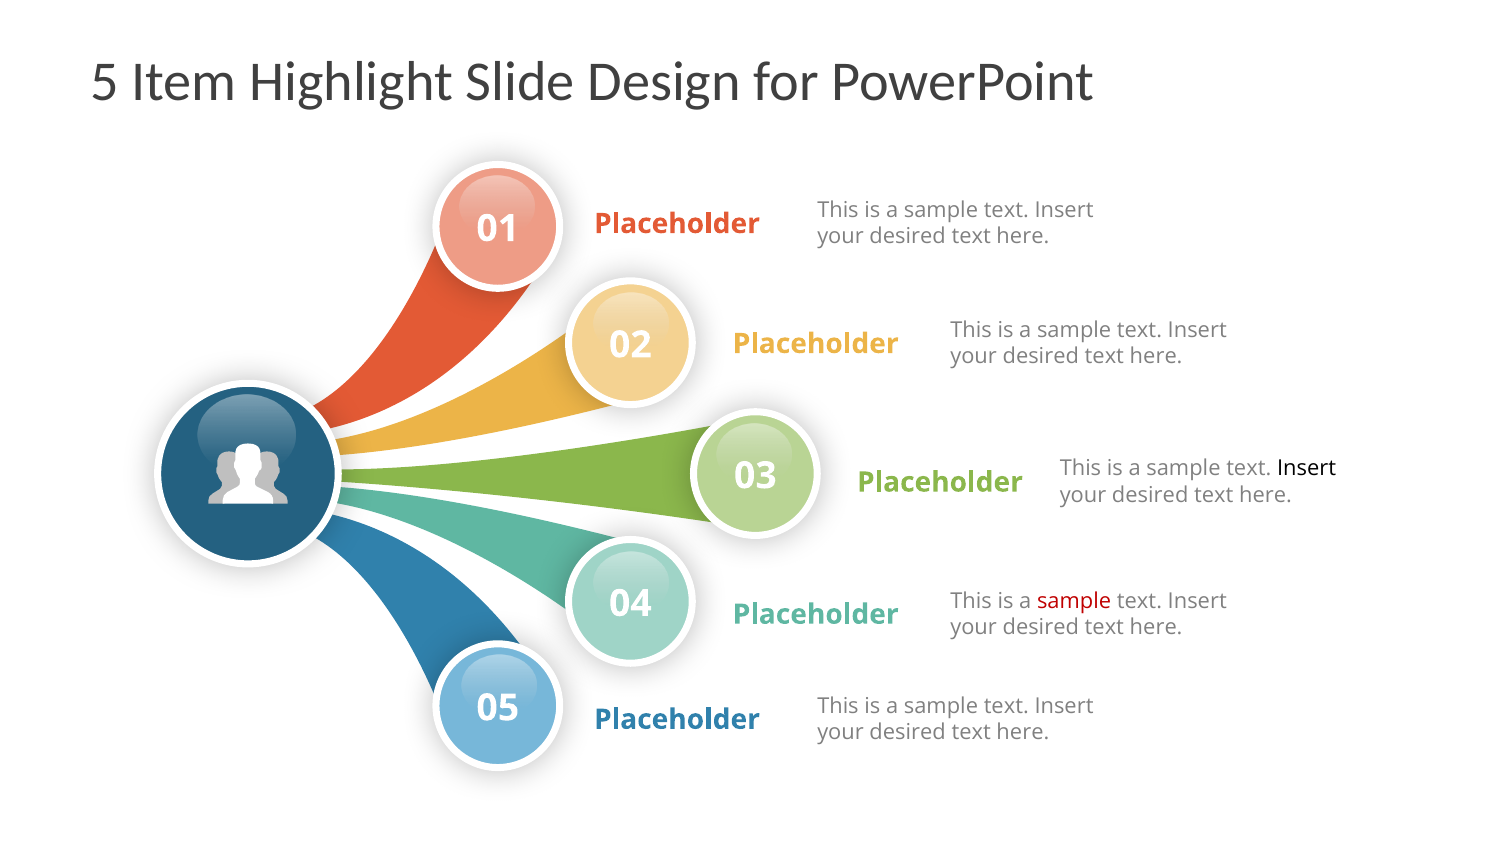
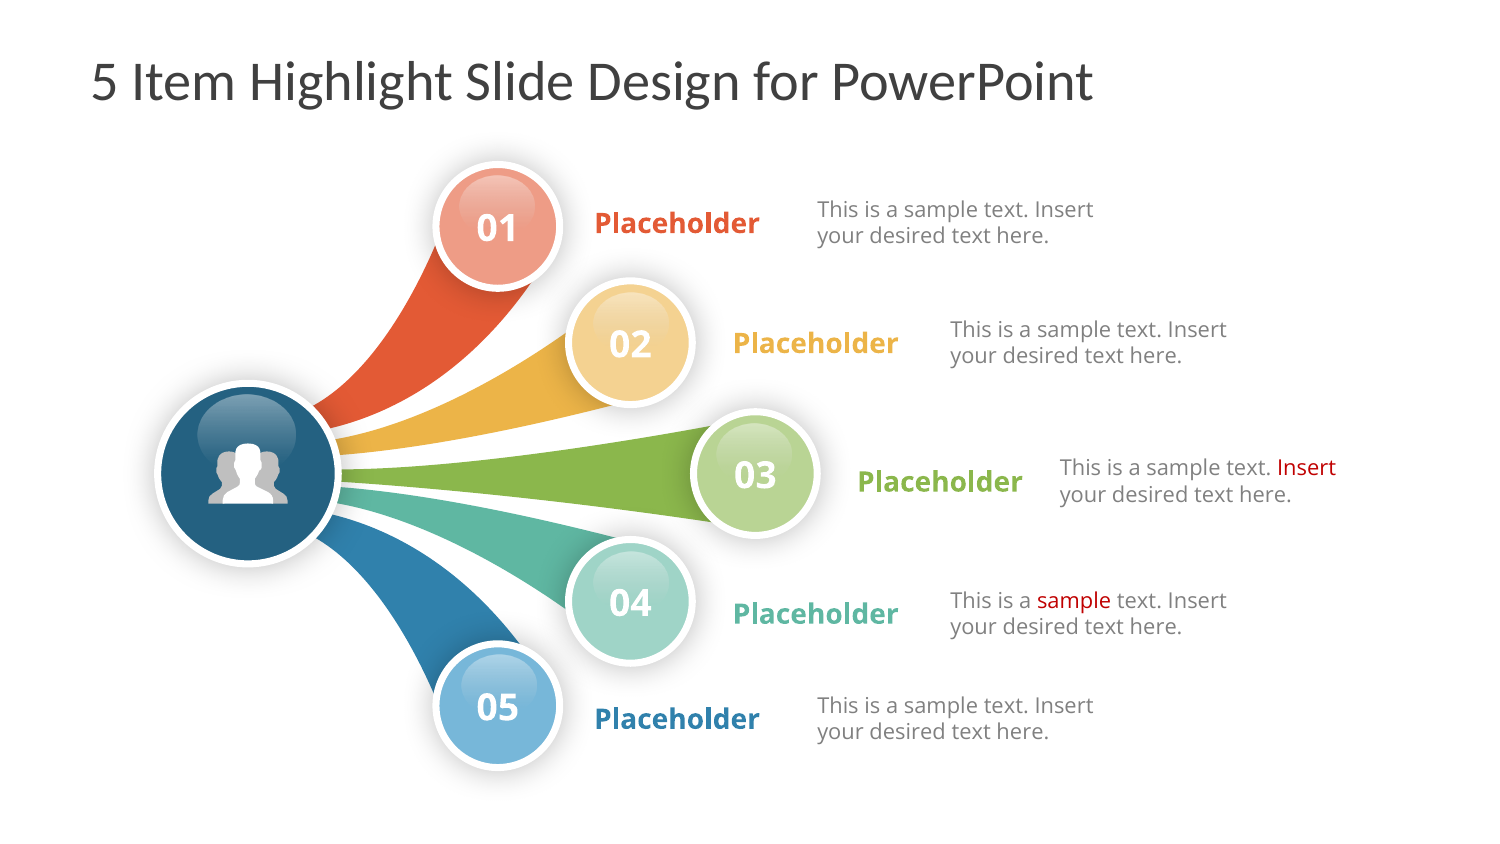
Insert at (1307, 469) colour: black -> red
